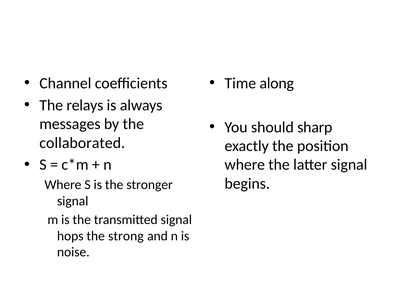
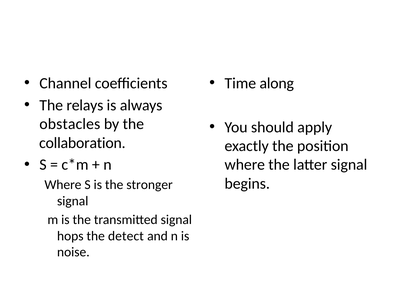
messages: messages -> obstacles
sharp: sharp -> apply
collaborated: collaborated -> collaboration
strong: strong -> detect
